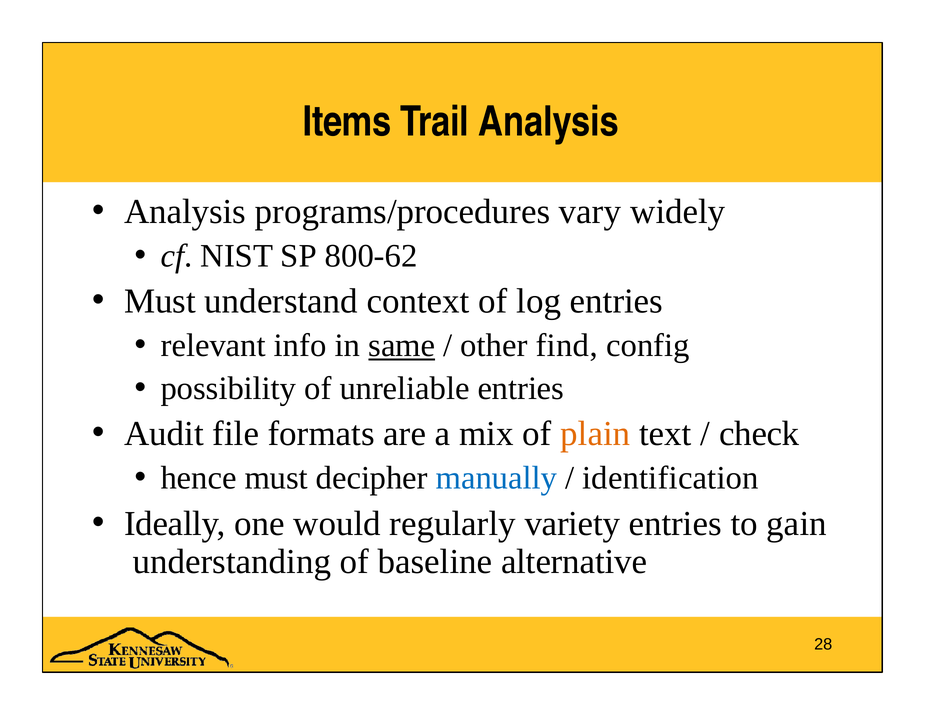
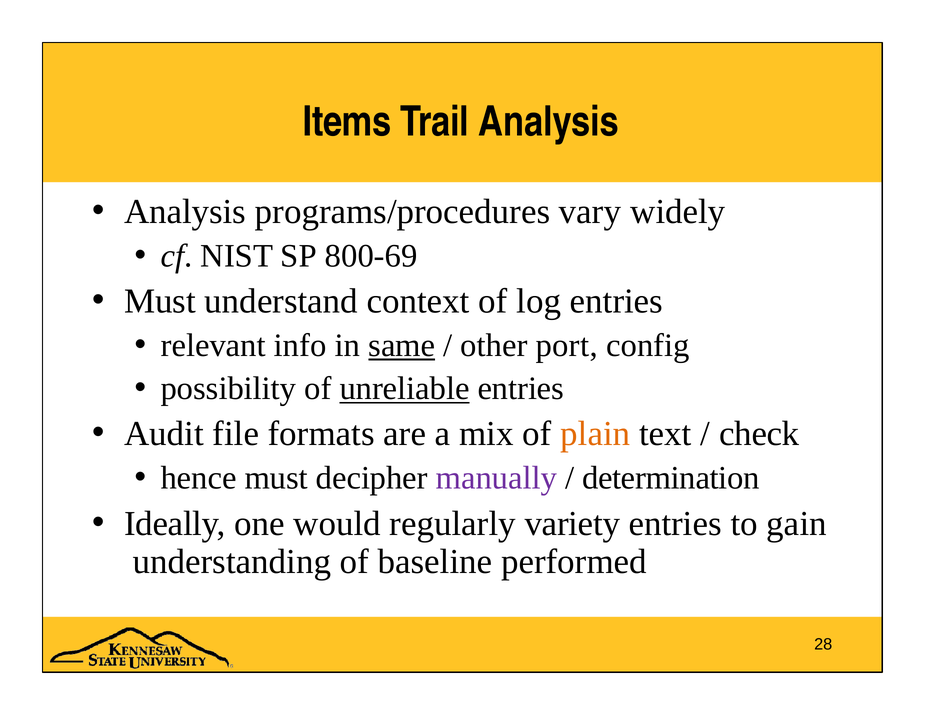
800-62: 800-62 -> 800-69
find: find -> port
unreliable underline: none -> present
manually colour: blue -> purple
identification: identification -> determination
alternative: alternative -> performed
